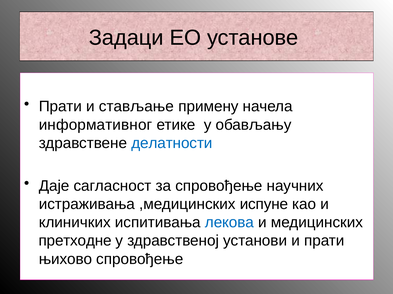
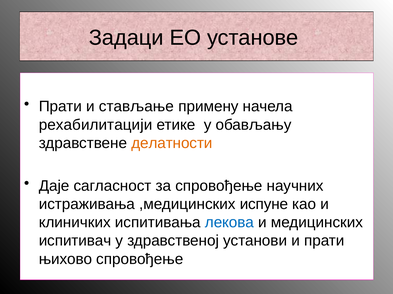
информативног: информативног -> рехабилитацији
делатности colour: blue -> orange
претходне: претходне -> испитивач
